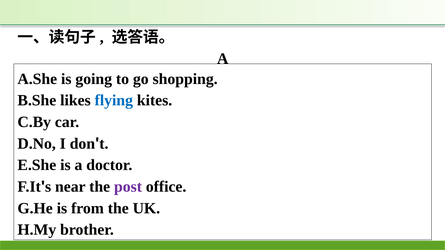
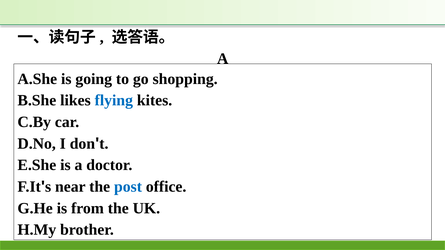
post colour: purple -> blue
